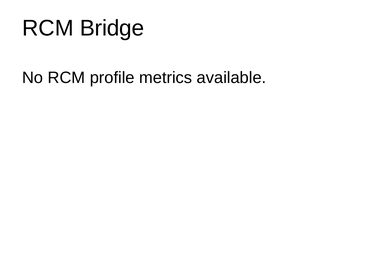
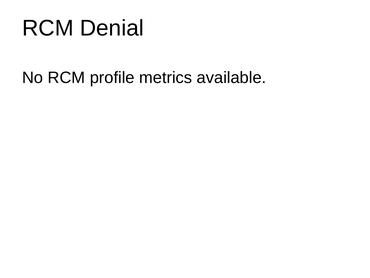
Bridge: Bridge -> Denial
